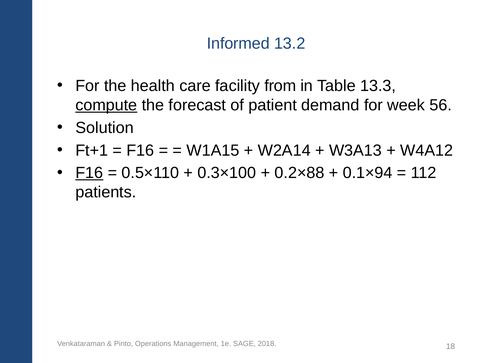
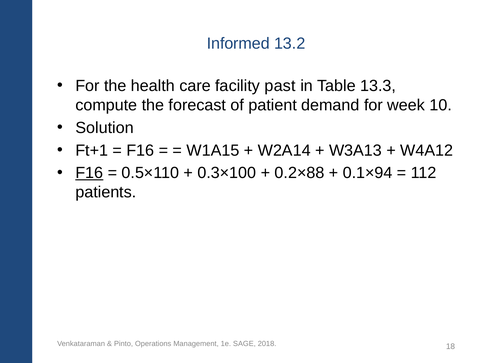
from: from -> past
compute underline: present -> none
56: 56 -> 10
